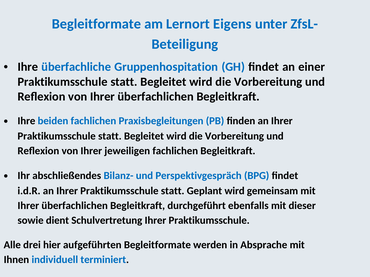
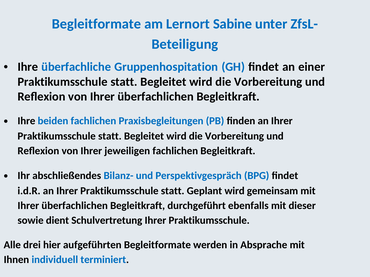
Eigens: Eigens -> Sabine
